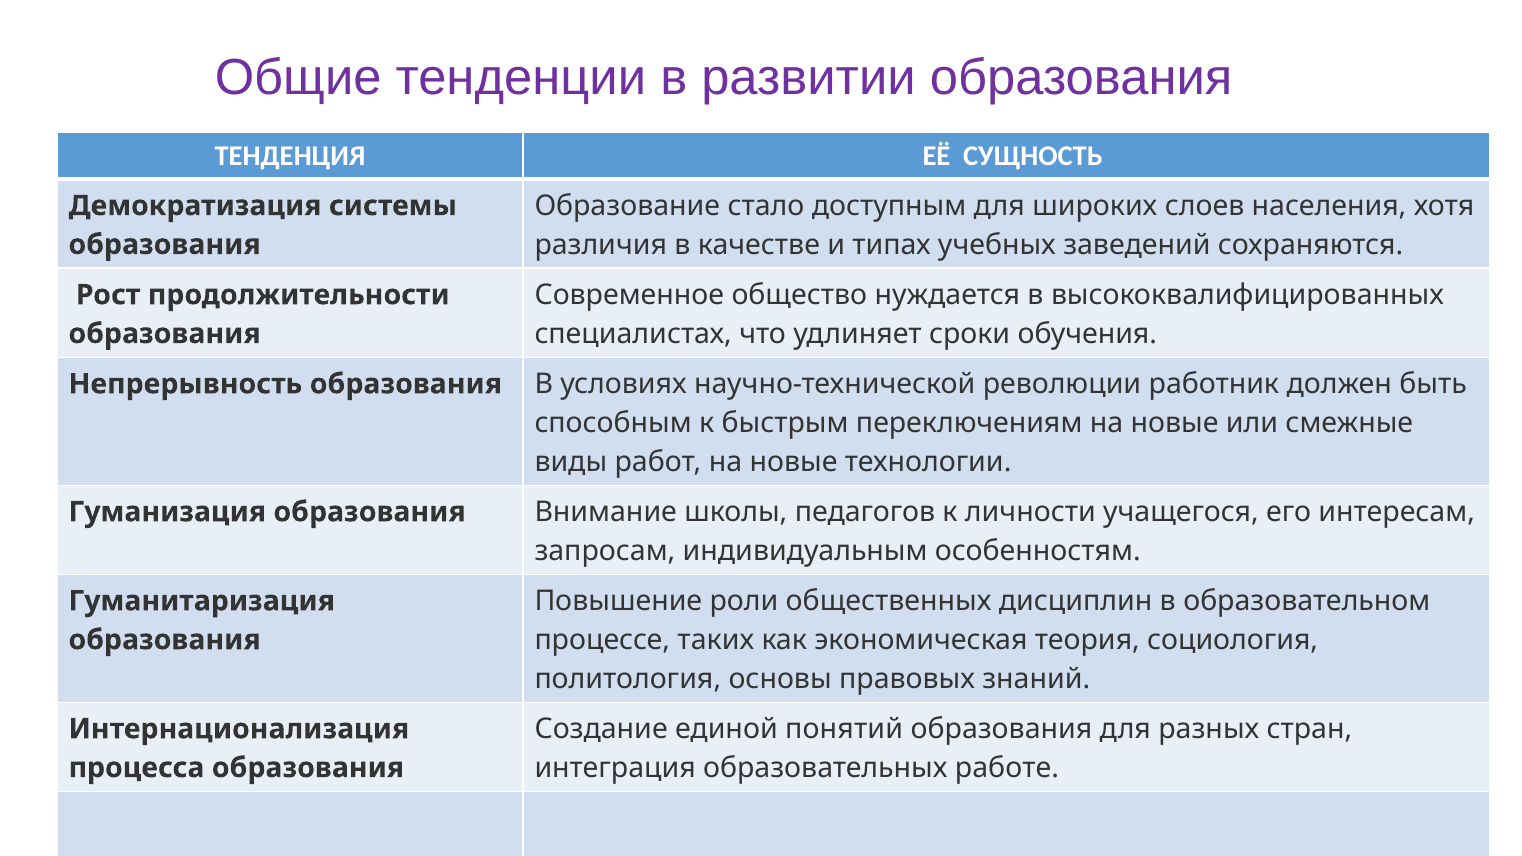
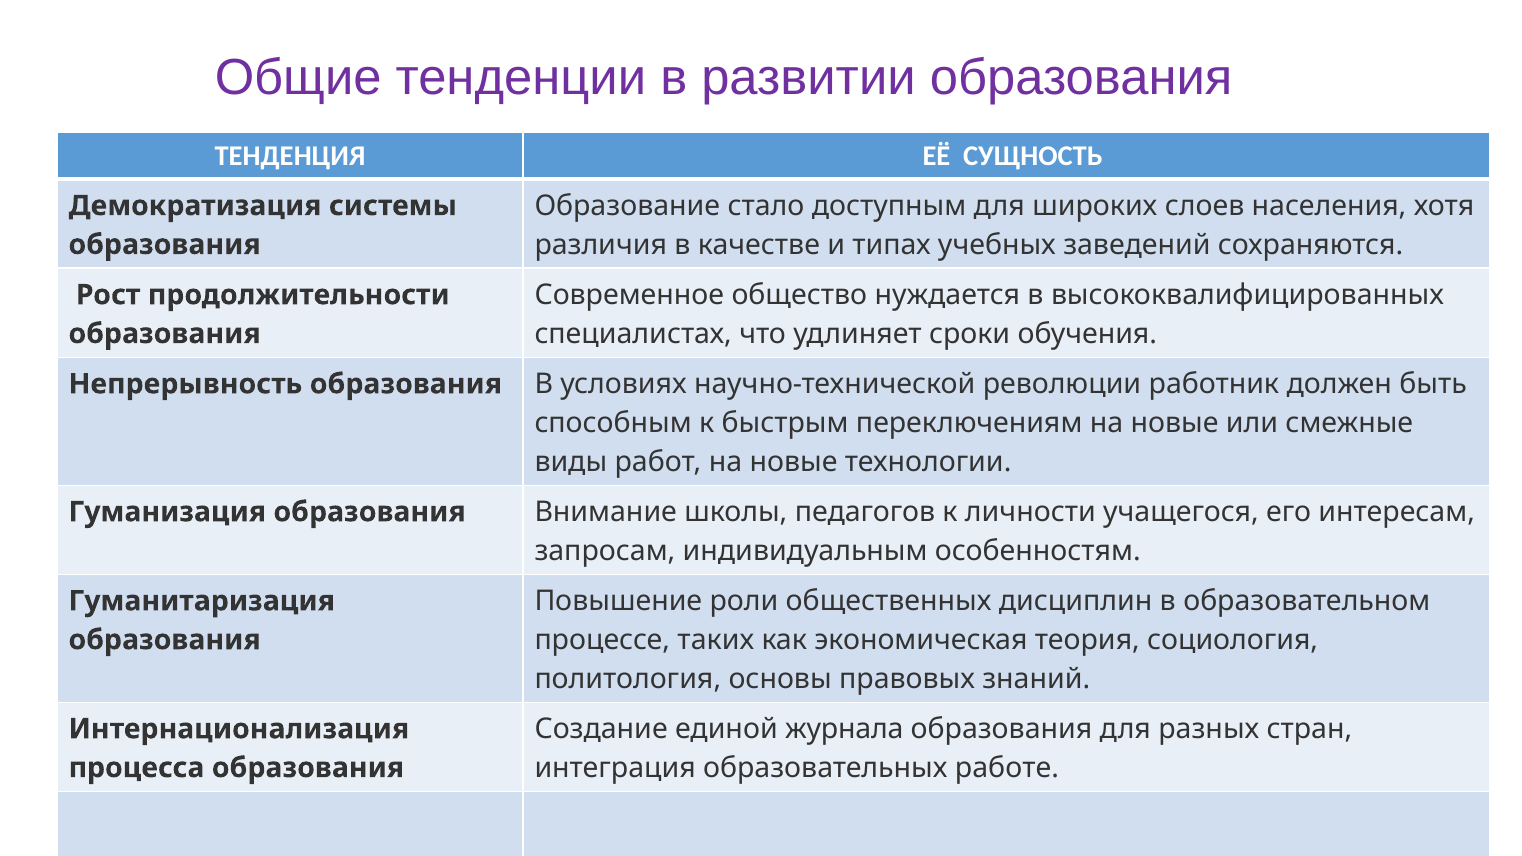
понятий: понятий -> журнала
